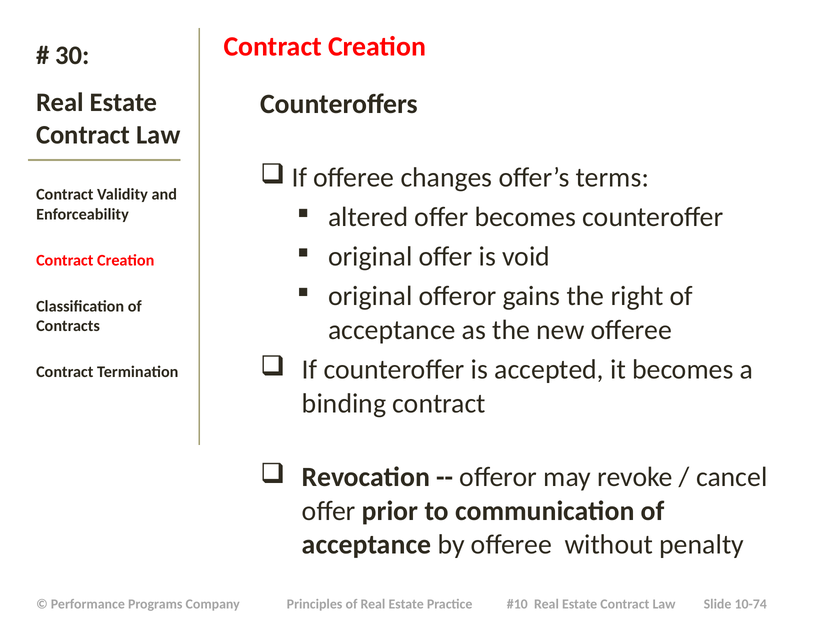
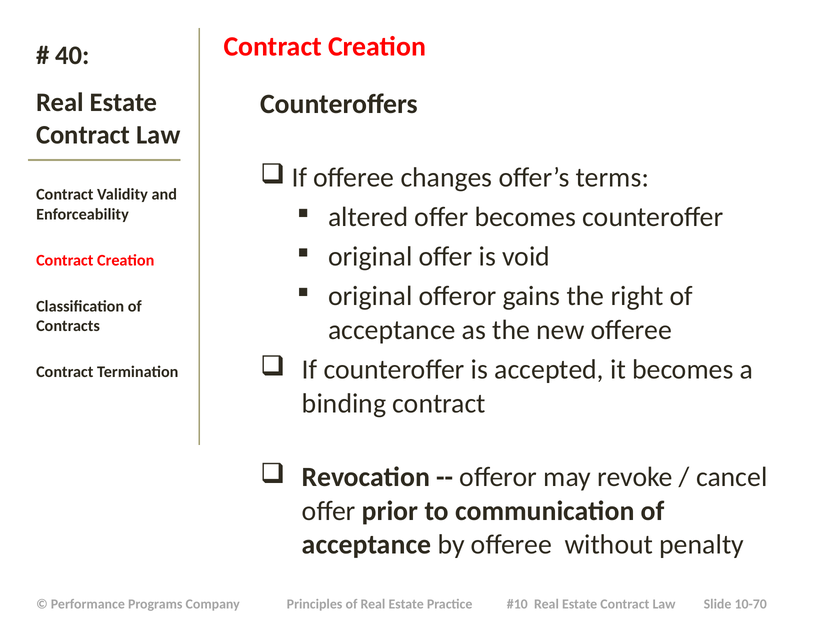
30: 30 -> 40
10-74: 10-74 -> 10-70
